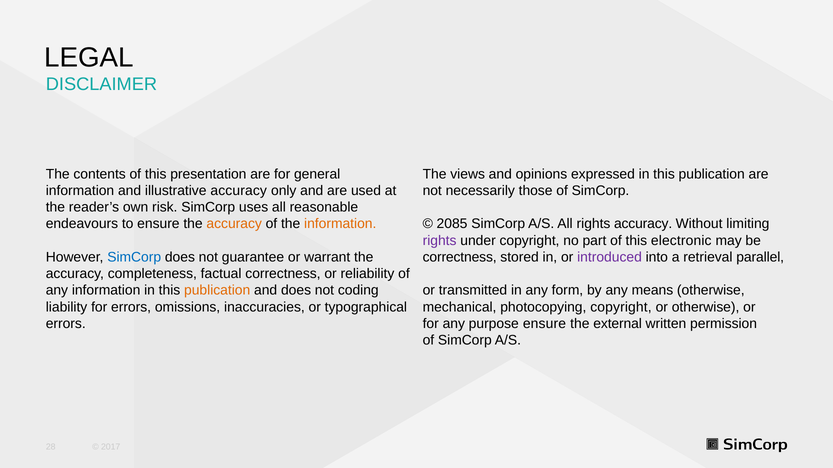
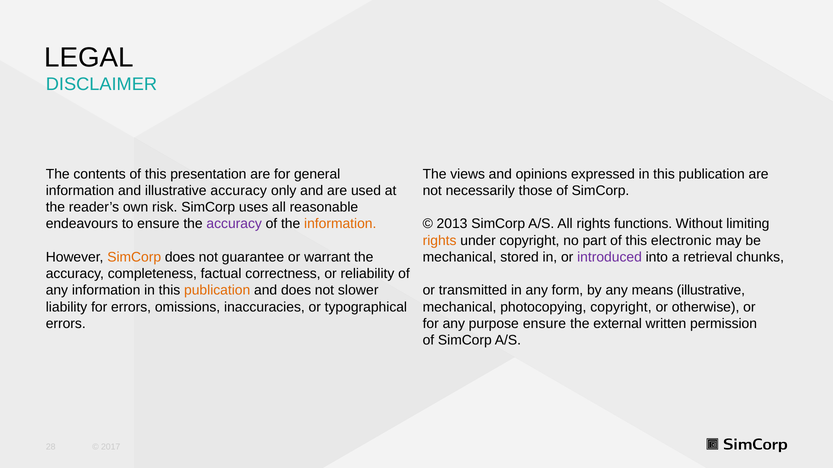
accuracy at (234, 224) colour: orange -> purple
2085: 2085 -> 2013
rights accuracy: accuracy -> functions
rights at (440, 241) colour: purple -> orange
SimCorp at (134, 257) colour: blue -> orange
correctness at (460, 257): correctness -> mechanical
parallel: parallel -> chunks
coding: coding -> slower
means otherwise: otherwise -> illustrative
